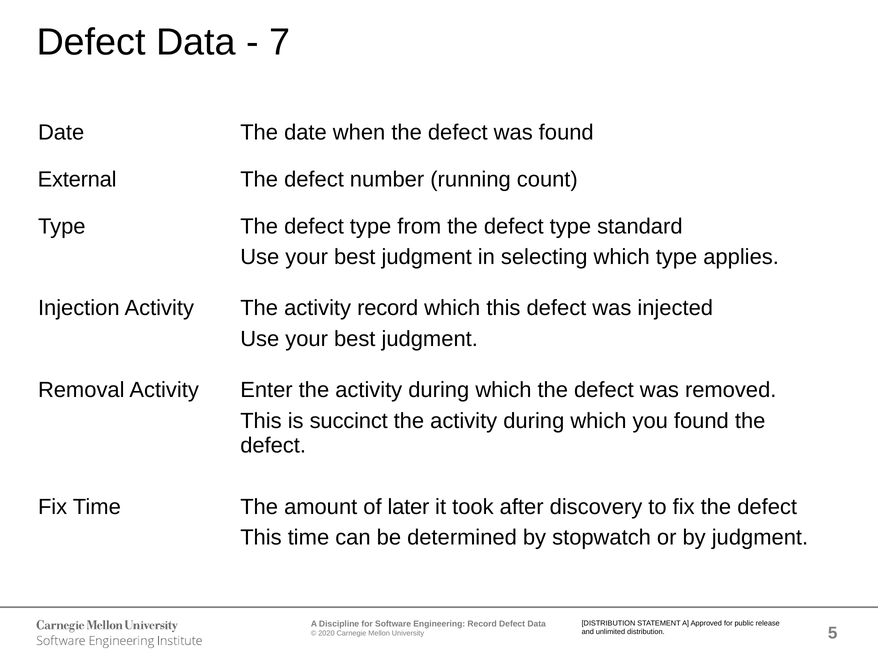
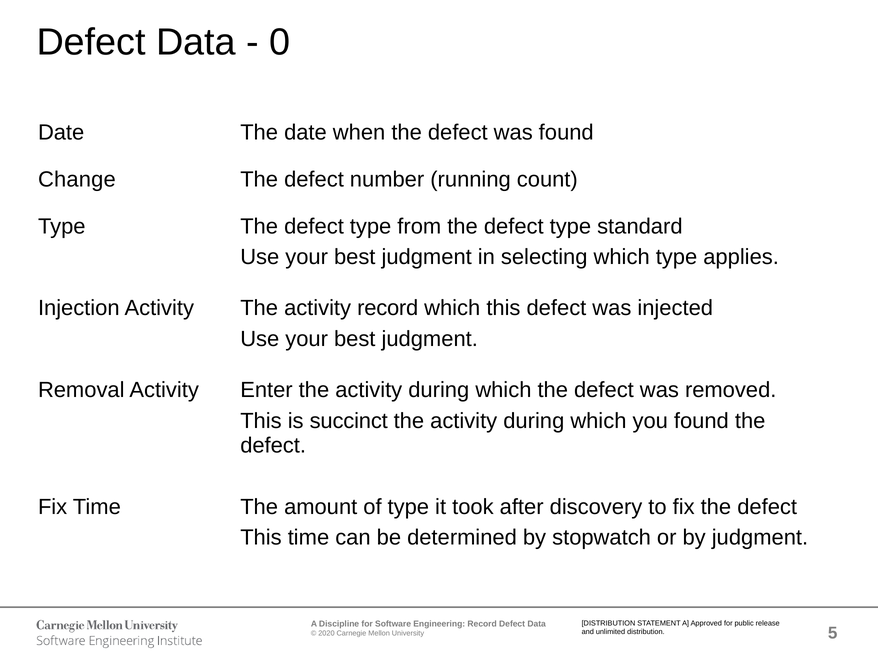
7: 7 -> 0
External: External -> Change
of later: later -> type
